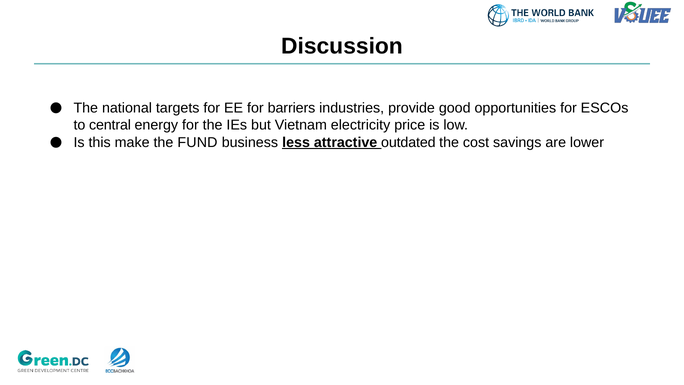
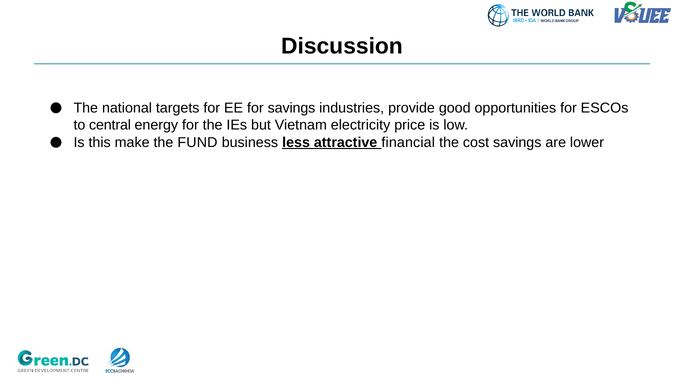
for barriers: barriers -> savings
outdated: outdated -> financial
